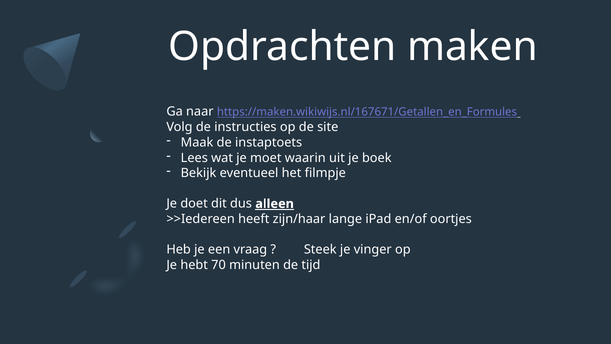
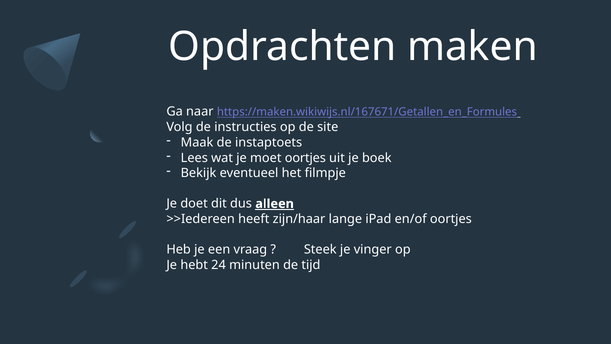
moet waarin: waarin -> oortjes
70: 70 -> 24
